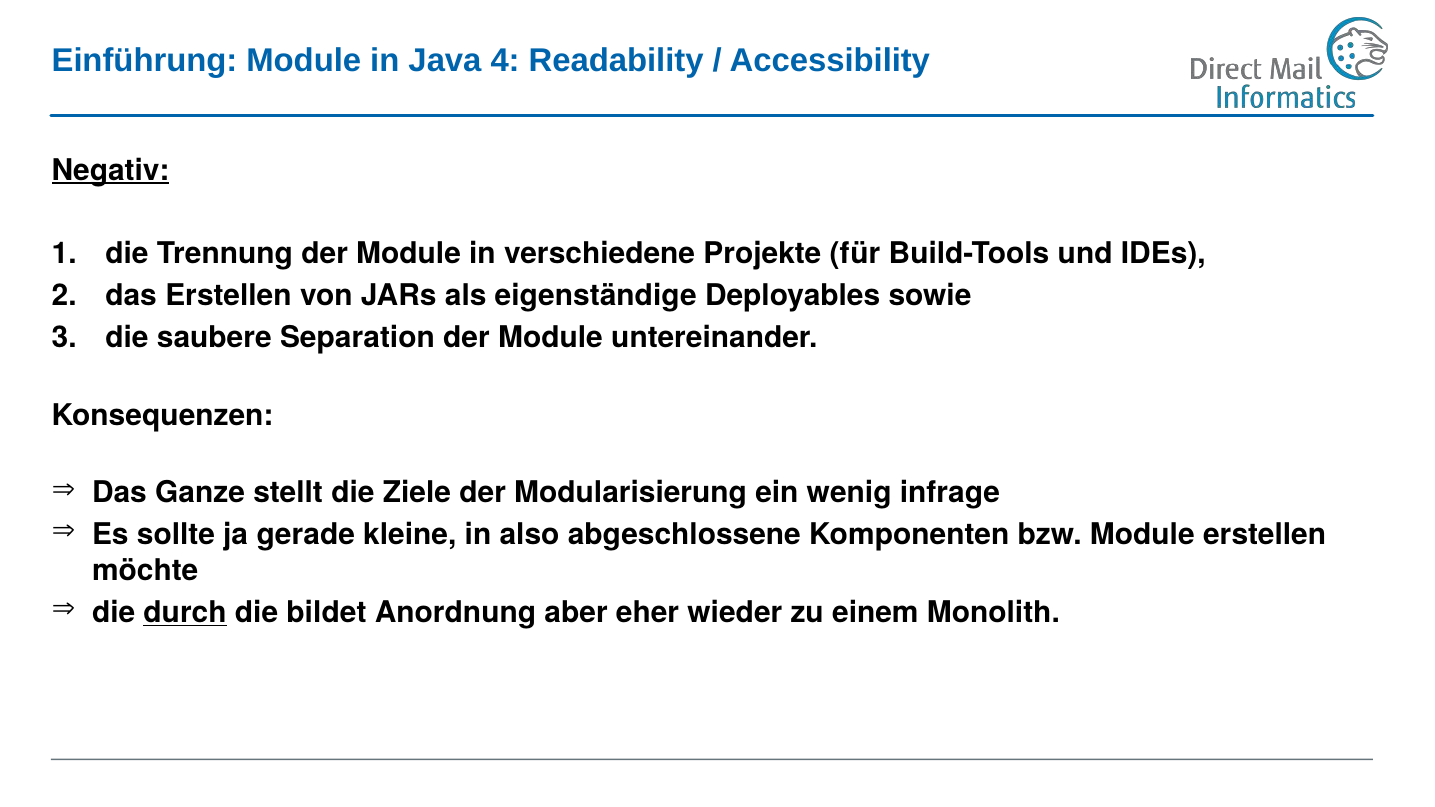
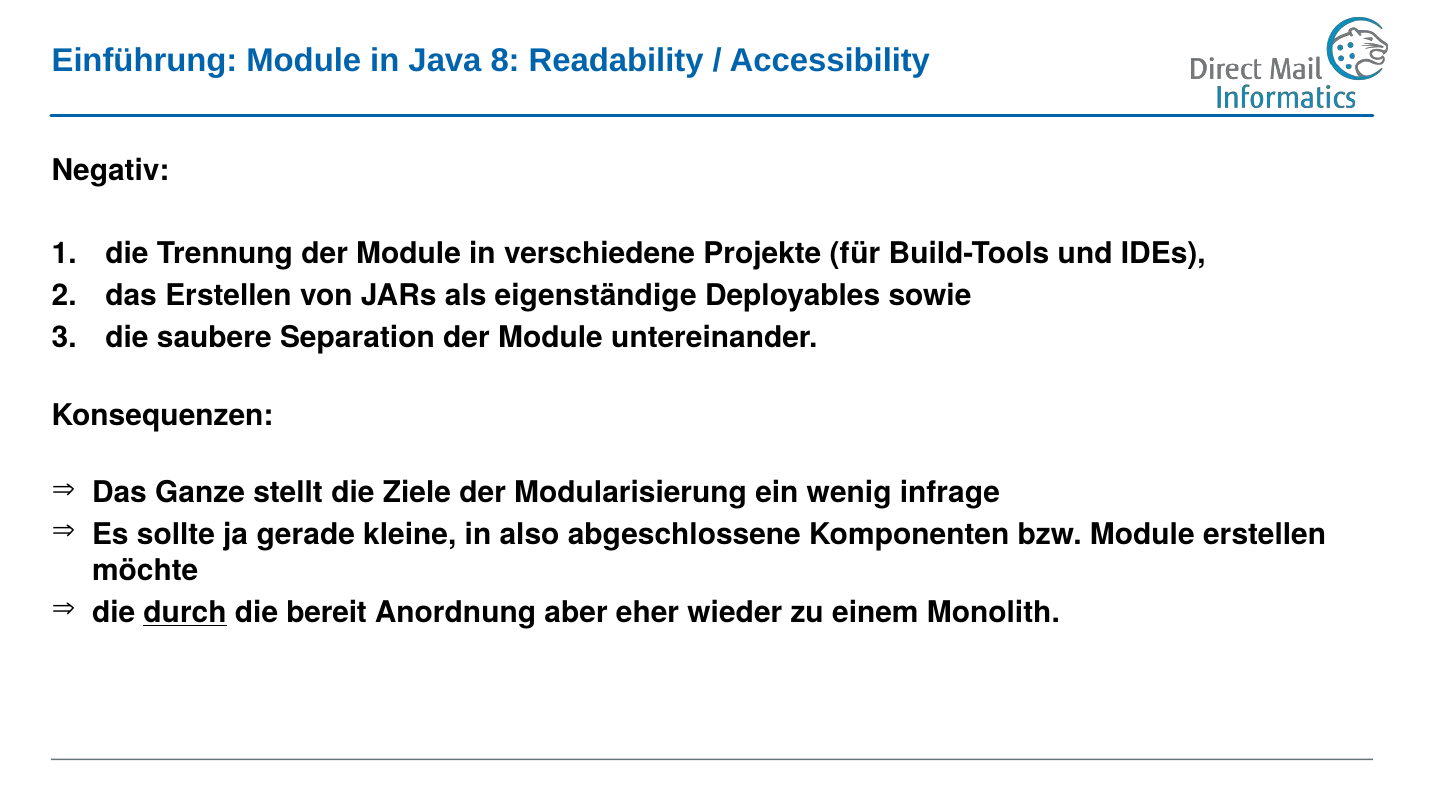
4: 4 -> 8
Negativ underline: present -> none
bildet: bildet -> bereit
